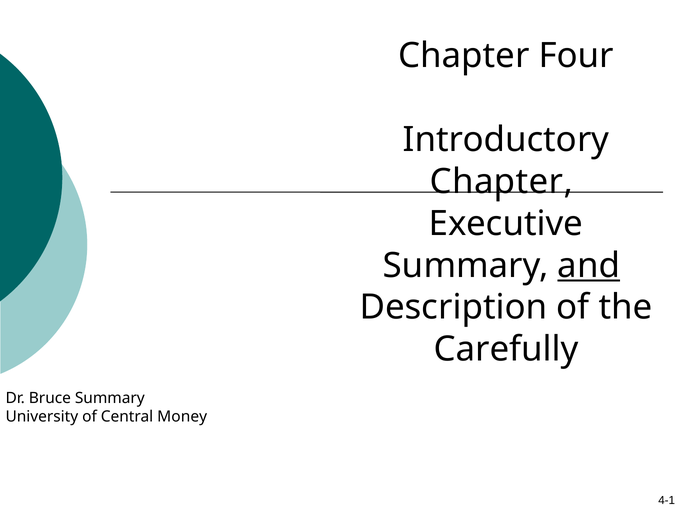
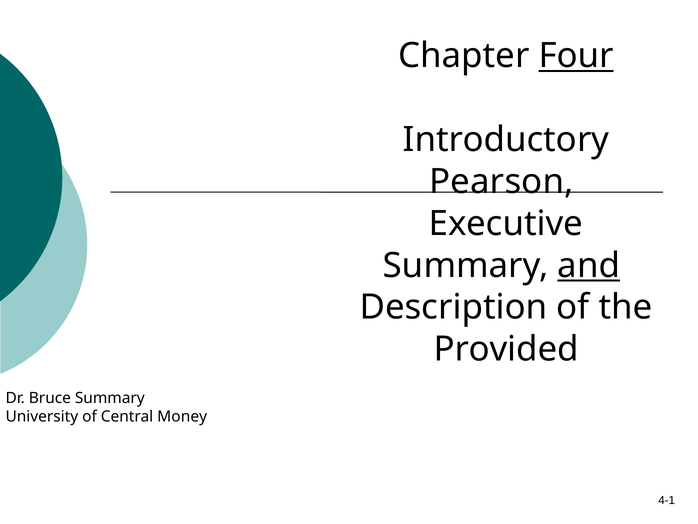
Four underline: none -> present
Chapter at (501, 182): Chapter -> Pearson
Carefully: Carefully -> Provided
